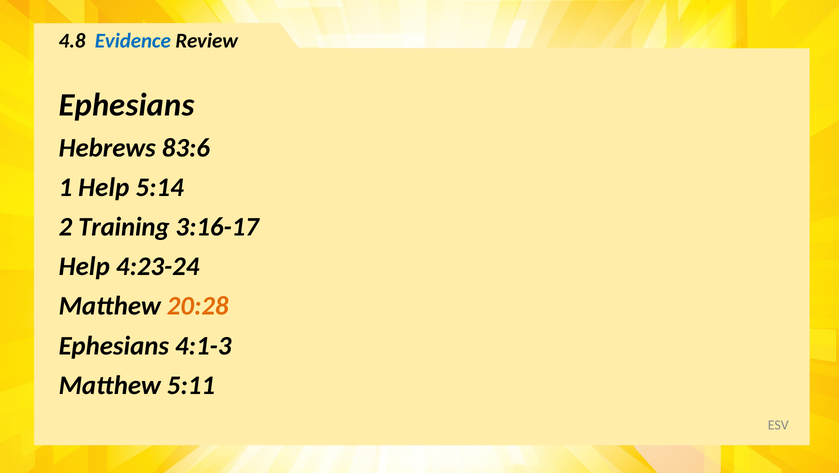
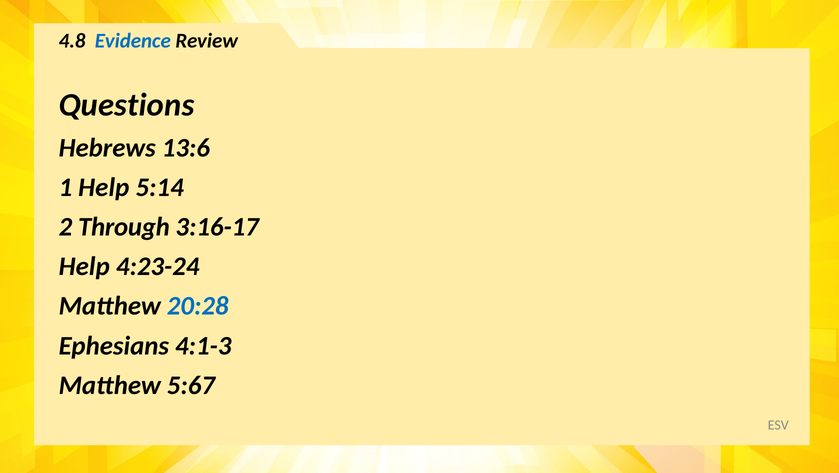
Ephesians at (127, 105): Ephesians -> Questions
83:6: 83:6 -> 13:6
Training: Training -> Through
20:28 colour: orange -> blue
5:11: 5:11 -> 5:67
